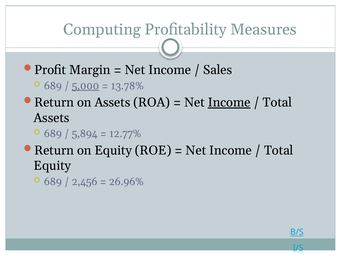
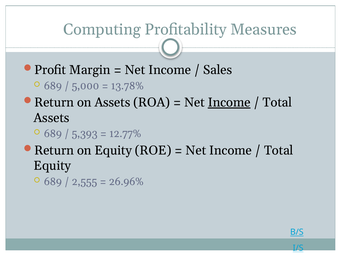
5,000 underline: present -> none
5,894: 5,894 -> 5,393
2,456: 2,456 -> 2,555
